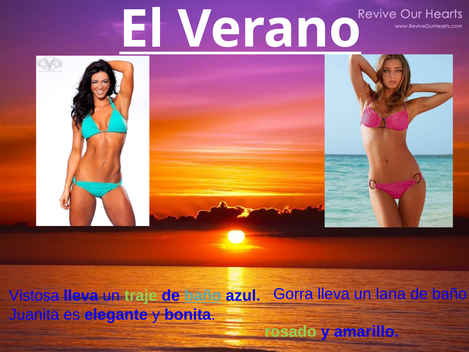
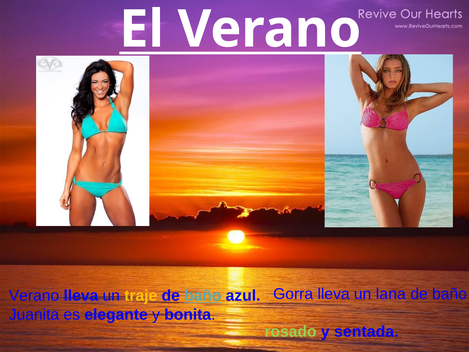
Vistosa at (34, 296): Vistosa -> Verano
traje colour: light green -> yellow
amarillo: amarillo -> sentada
